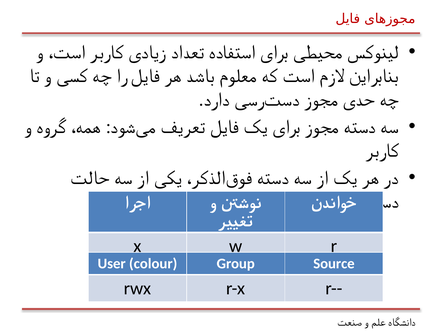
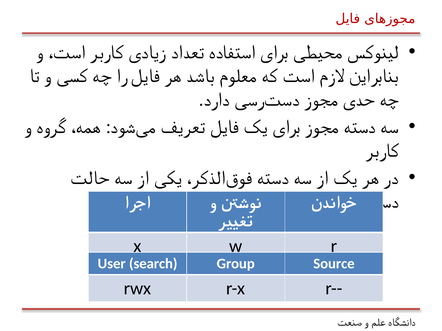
colour: colour -> search
